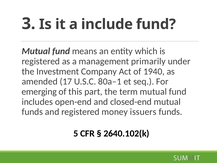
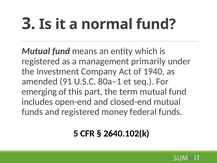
include: include -> normal
17: 17 -> 91
issuers: issuers -> federal
